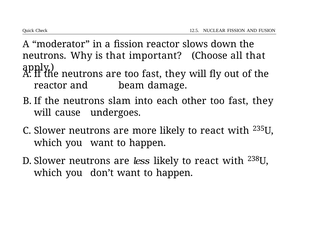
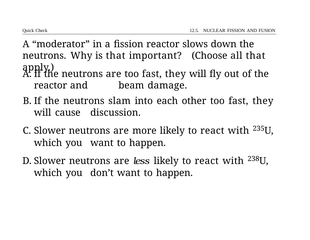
undergoes: undergoes -> discussion
